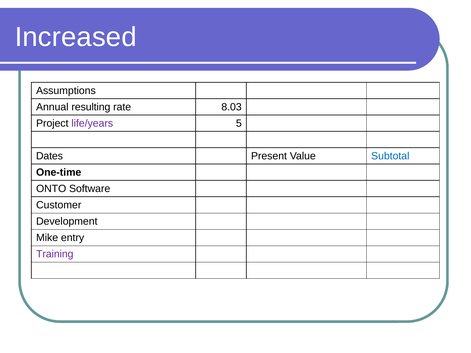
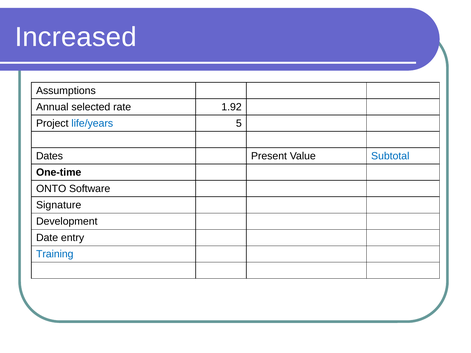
resulting: resulting -> selected
8.03: 8.03 -> 1.92
life/years colour: purple -> blue
Customer: Customer -> Signature
Mike: Mike -> Date
Training colour: purple -> blue
